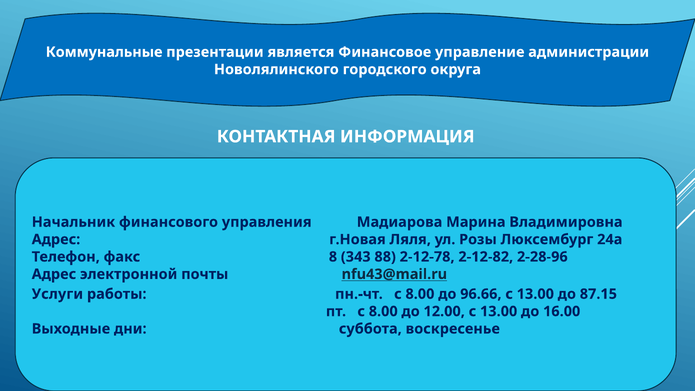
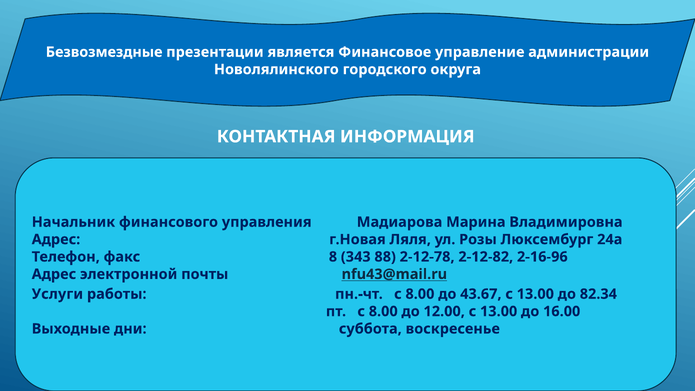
Коммунальные: Коммунальные -> Безвозмездные
2-28-96: 2-28-96 -> 2-16-96
96.66: 96.66 -> 43.67
87.15: 87.15 -> 82.34
